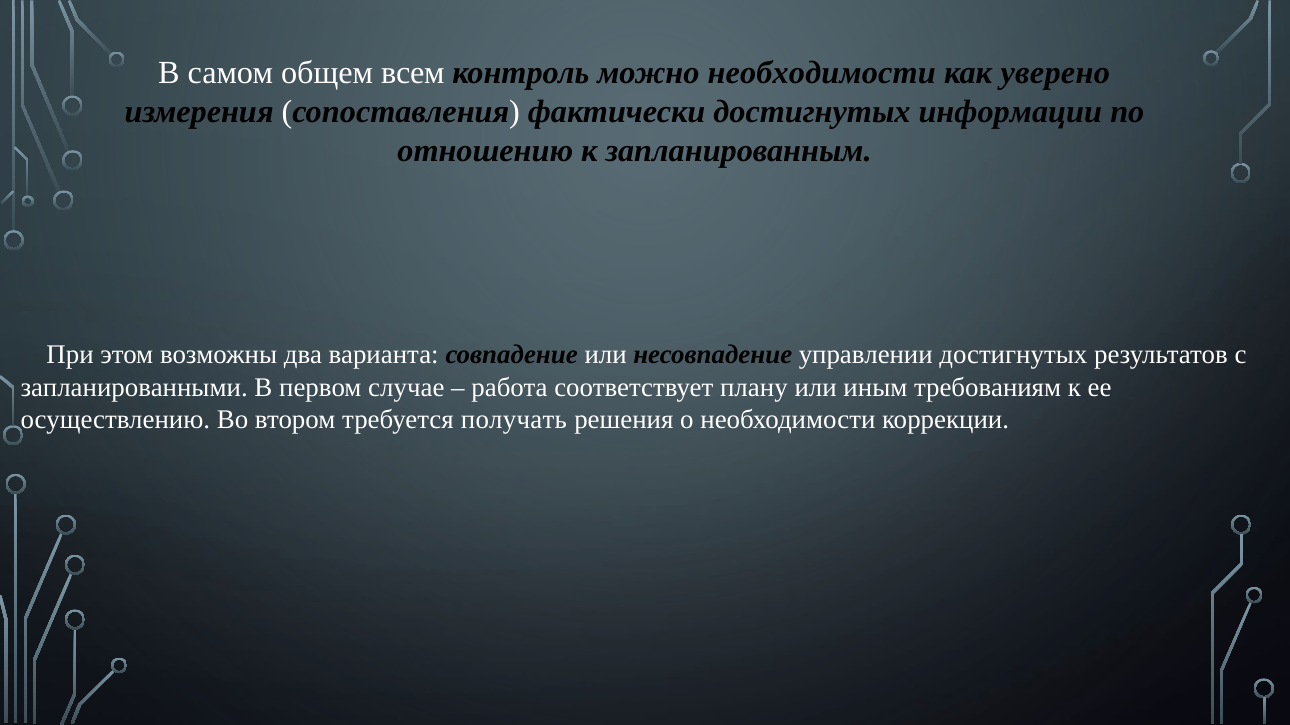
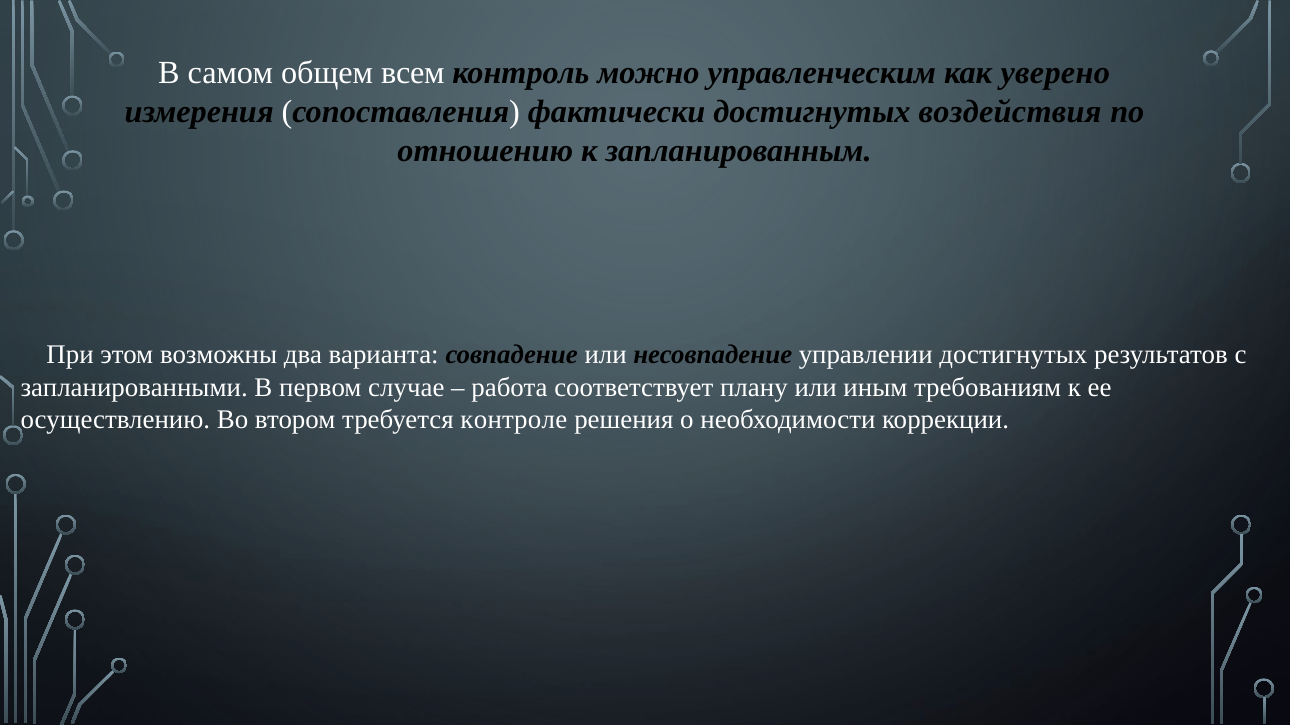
можно необходимости: необходимости -> управленческим
информации: информации -> воздействия
получать: получать -> контроле
